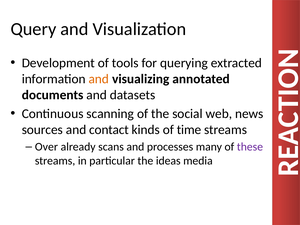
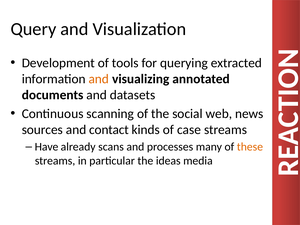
time: time -> case
Over: Over -> Have
these colour: purple -> orange
